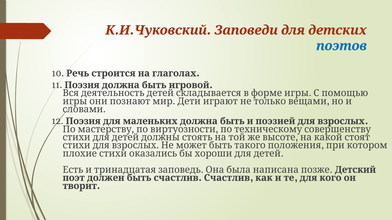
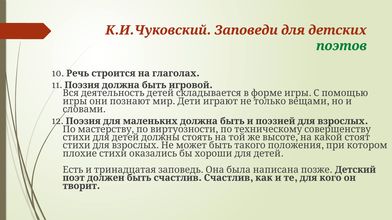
поэтов colour: blue -> green
